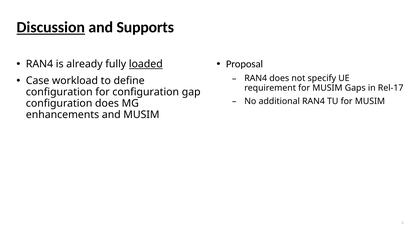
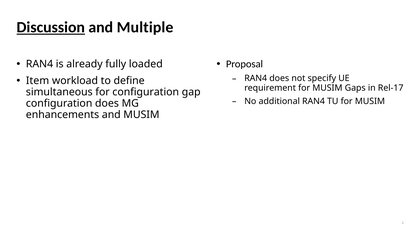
Supports: Supports -> Multiple
loaded underline: present -> none
Case: Case -> Item
configuration at (59, 92): configuration -> simultaneous
